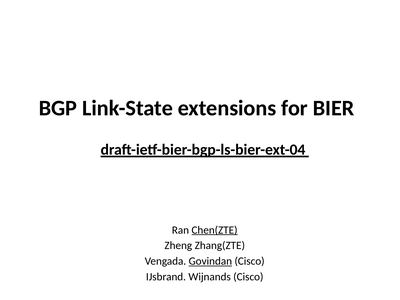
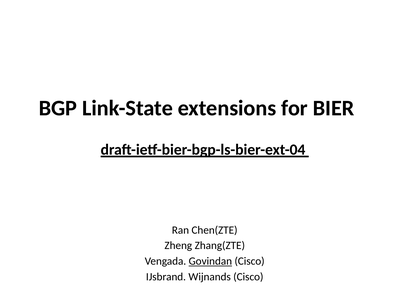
Chen(ZTE underline: present -> none
